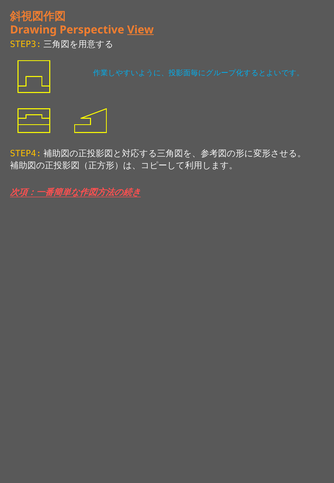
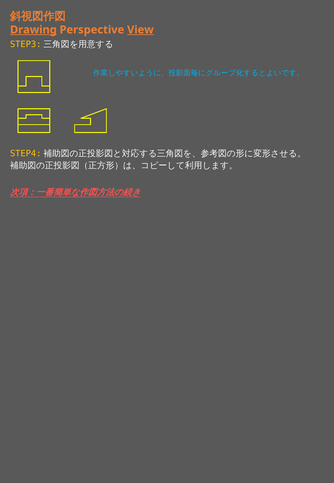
Drawing underline: none -> present
